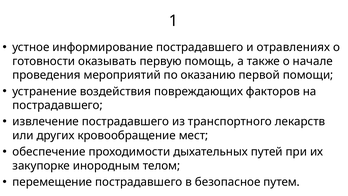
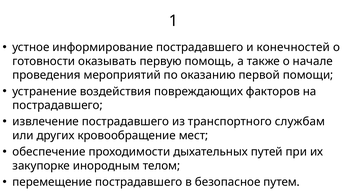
отравлениях: отравлениях -> конечностей
лекарств: лекарств -> службам
